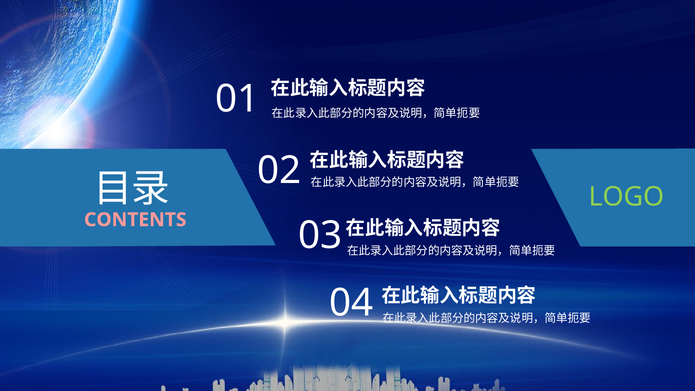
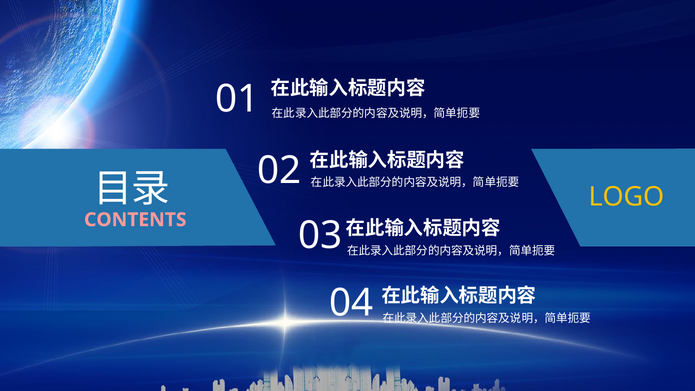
LOGO colour: light green -> yellow
